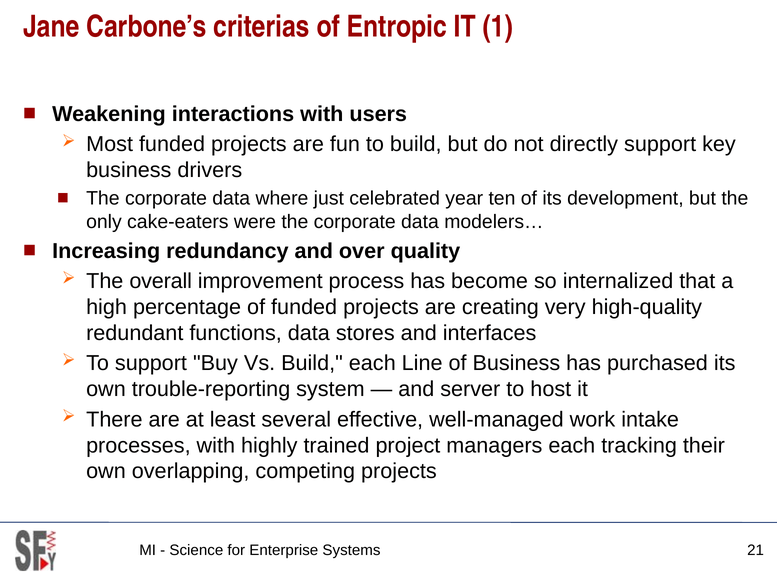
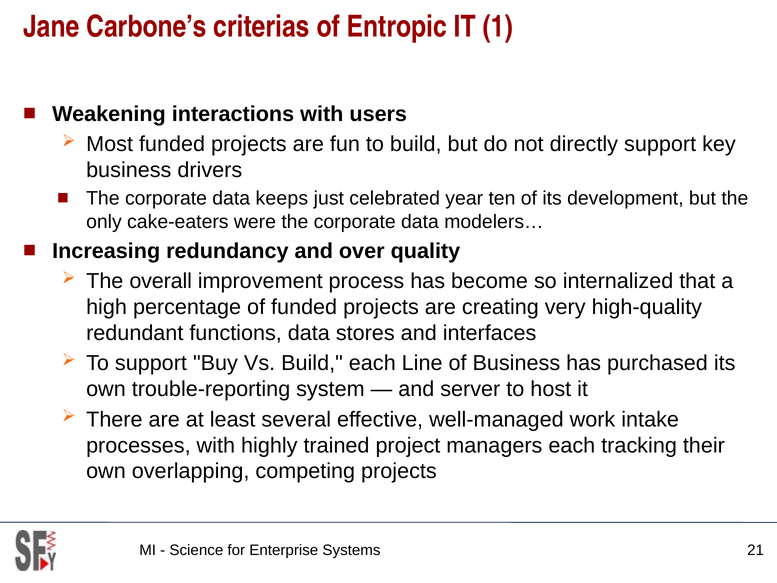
where: where -> keeps
